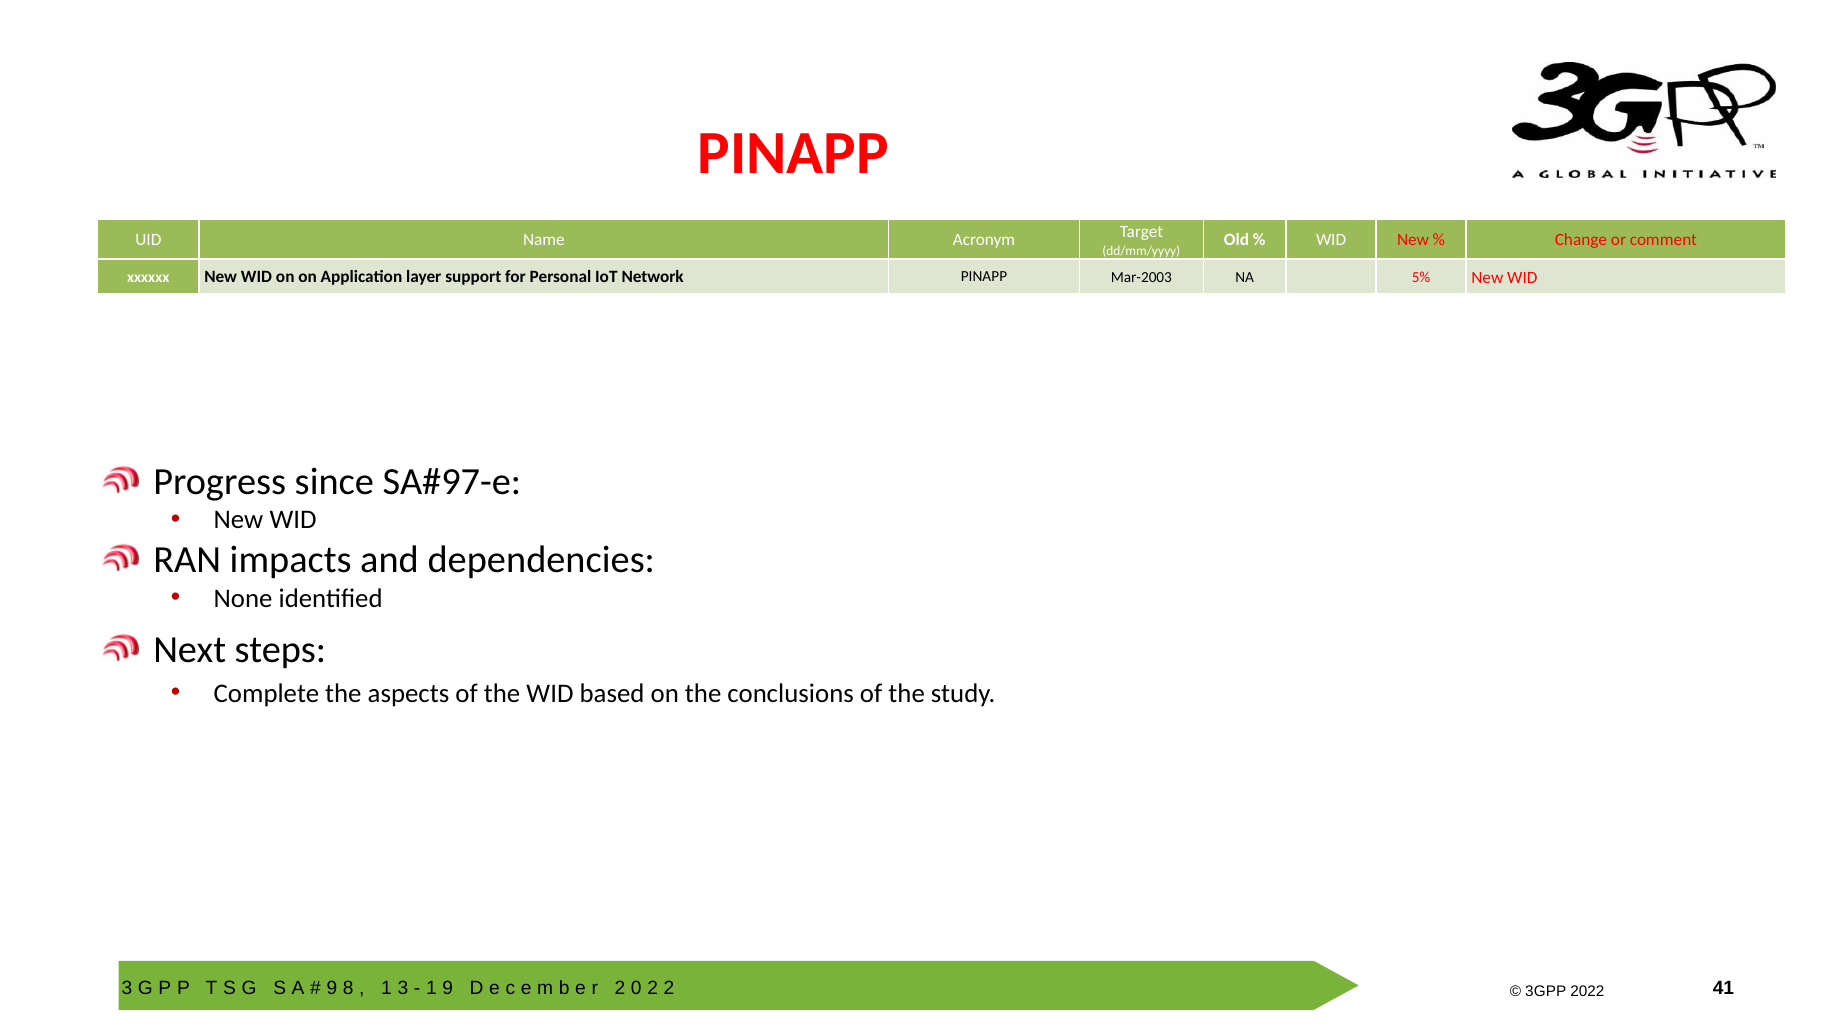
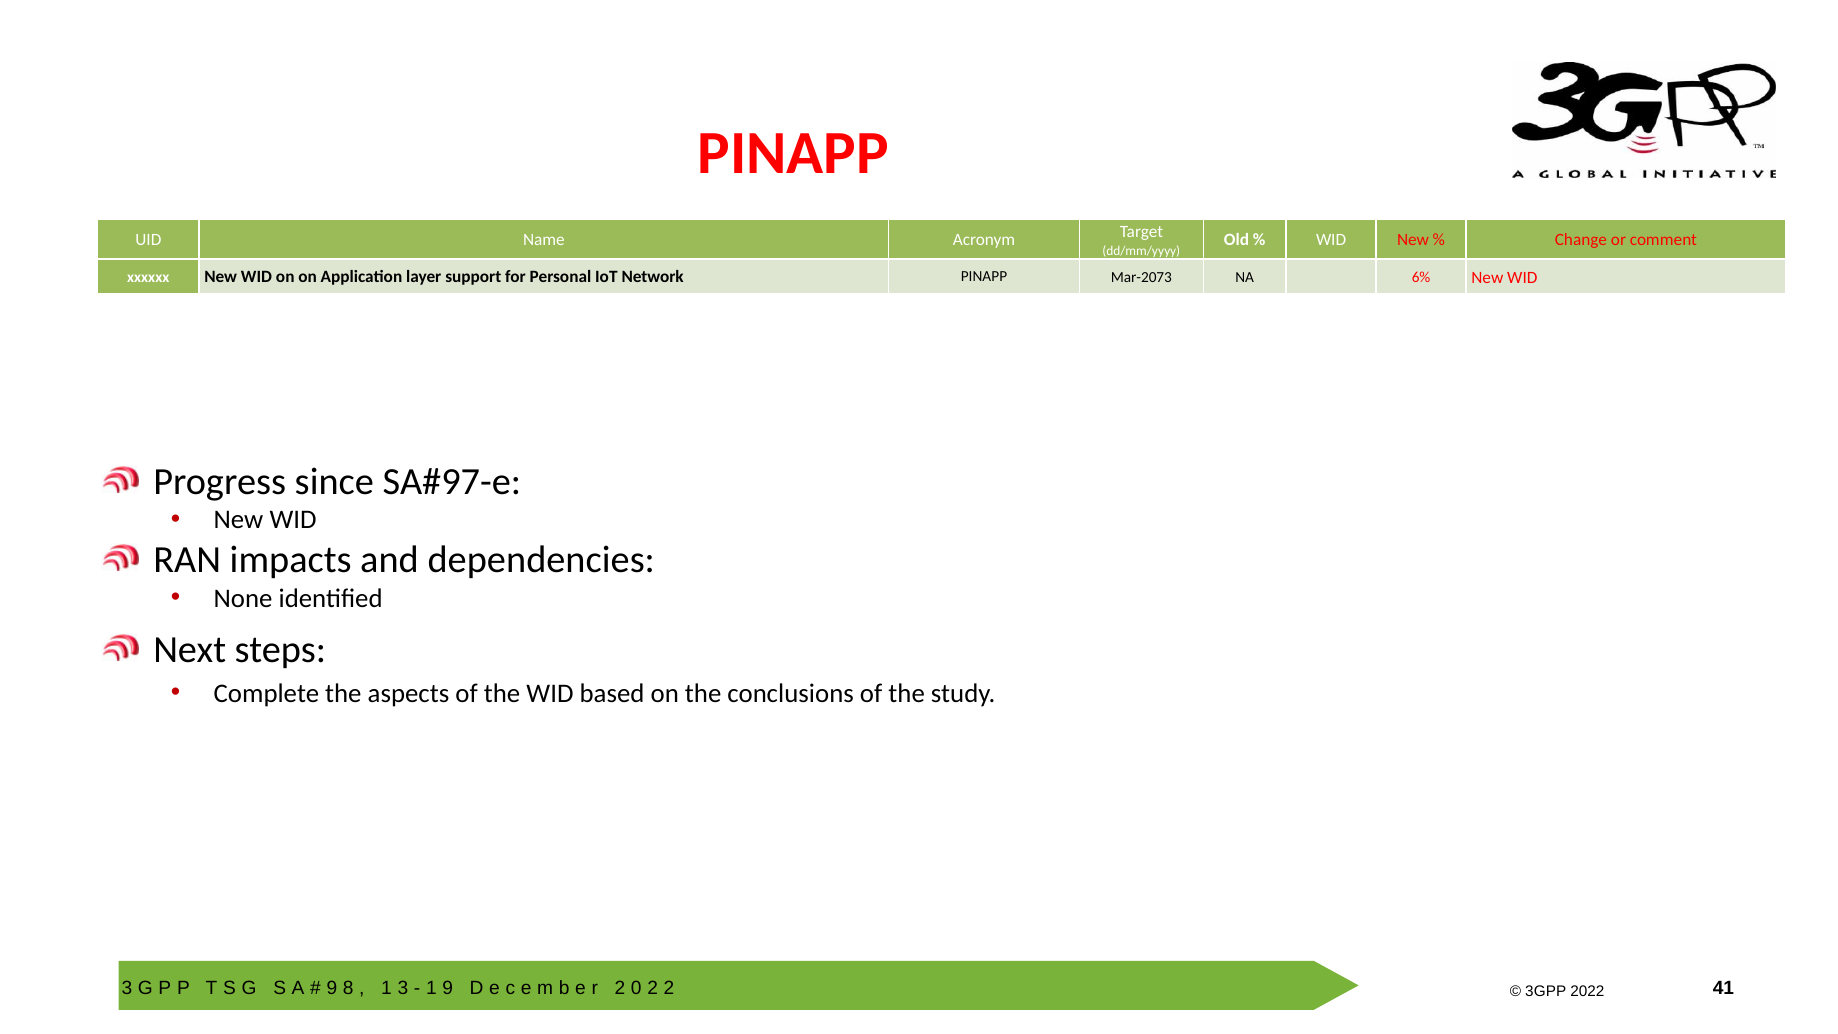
Mar-2003: Mar-2003 -> Mar-2073
5%: 5% -> 6%
